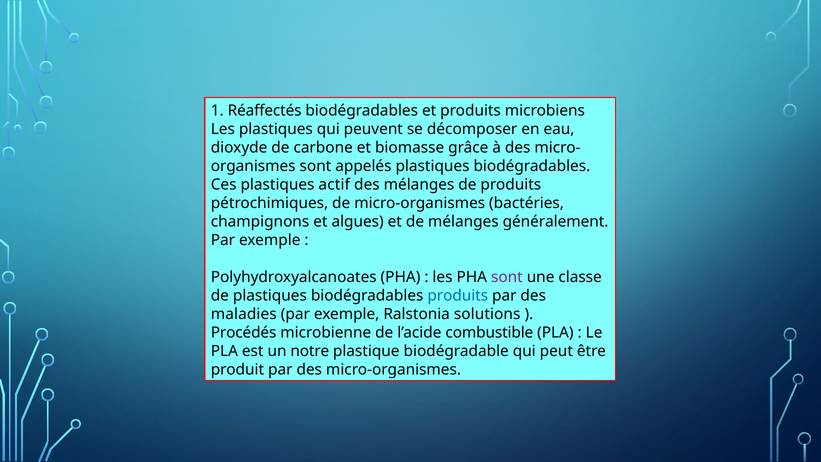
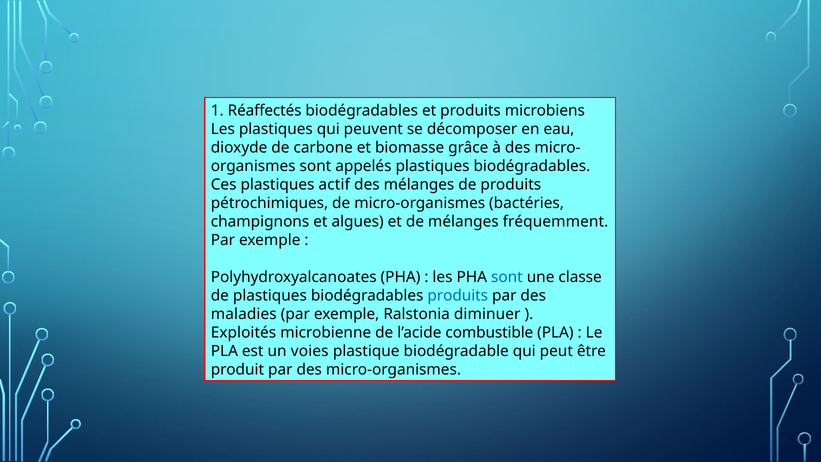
généralement: généralement -> fréquemment
sont at (507, 277) colour: purple -> blue
solutions: solutions -> diminuer
Procédés: Procédés -> Exploités
notre: notre -> voies
